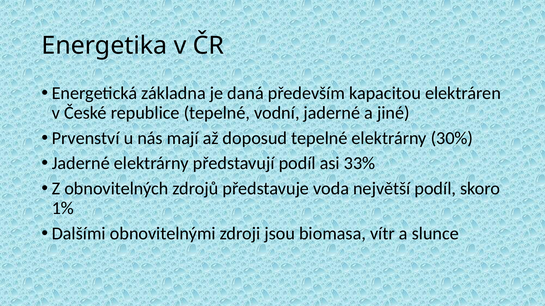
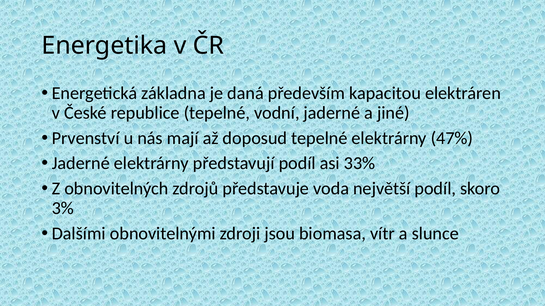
30%: 30% -> 47%
1%: 1% -> 3%
